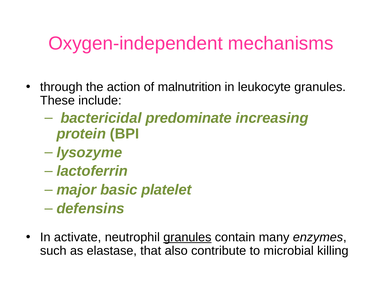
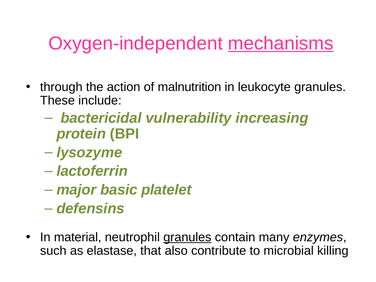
mechanisms underline: none -> present
predominate: predominate -> vulnerability
activate: activate -> material
